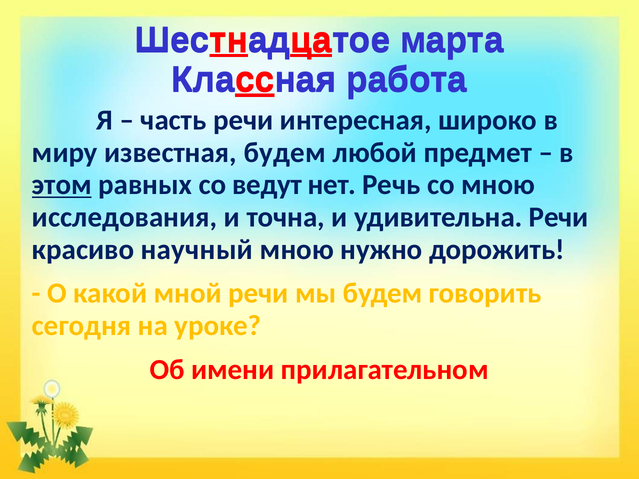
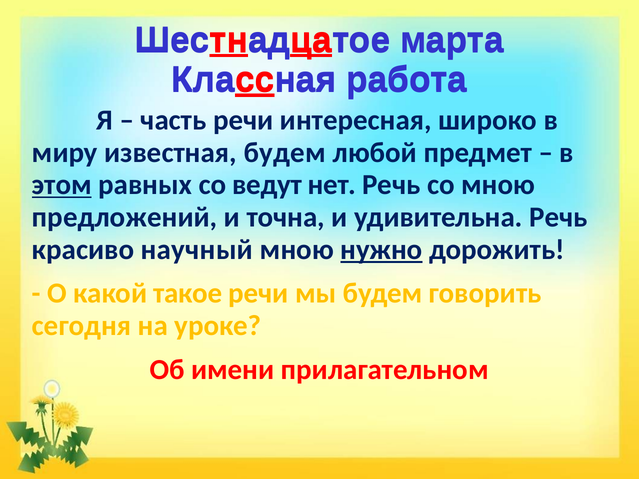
исследования: исследования -> предложений
удивительна Речи: Речи -> Речь
нужно underline: none -> present
мной: мной -> такое
